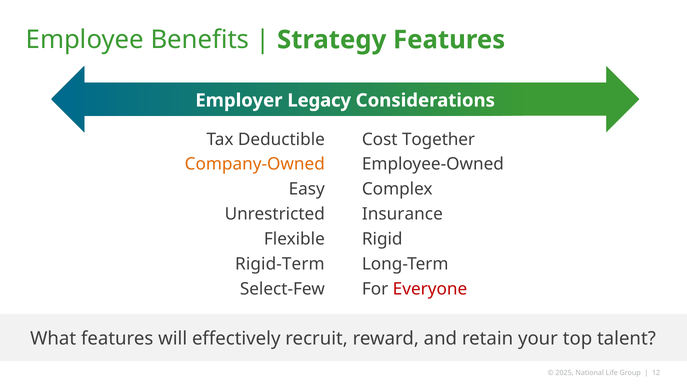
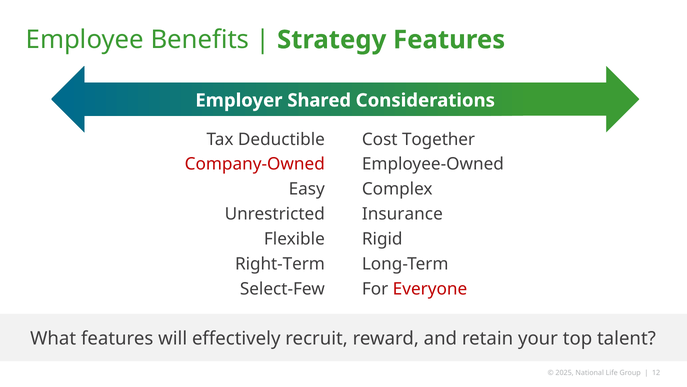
Legacy: Legacy -> Shared
Company-Owned colour: orange -> red
Rigid-Term: Rigid-Term -> Right-Term
